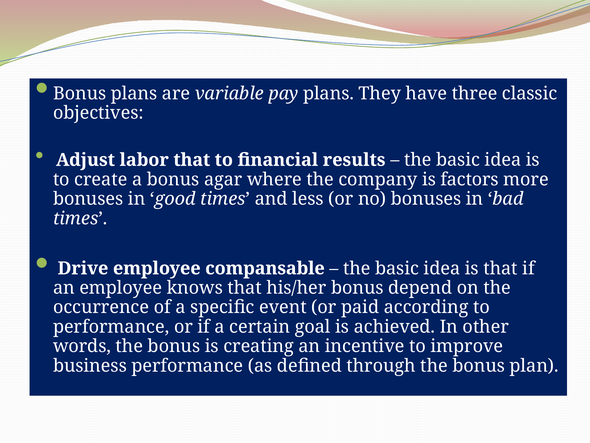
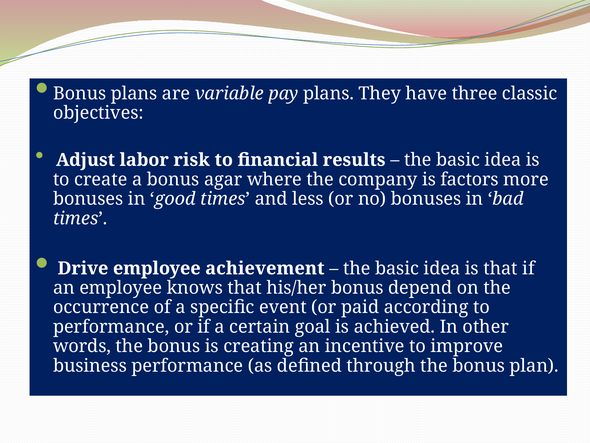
labor that: that -> risk
compansable: compansable -> achievement
